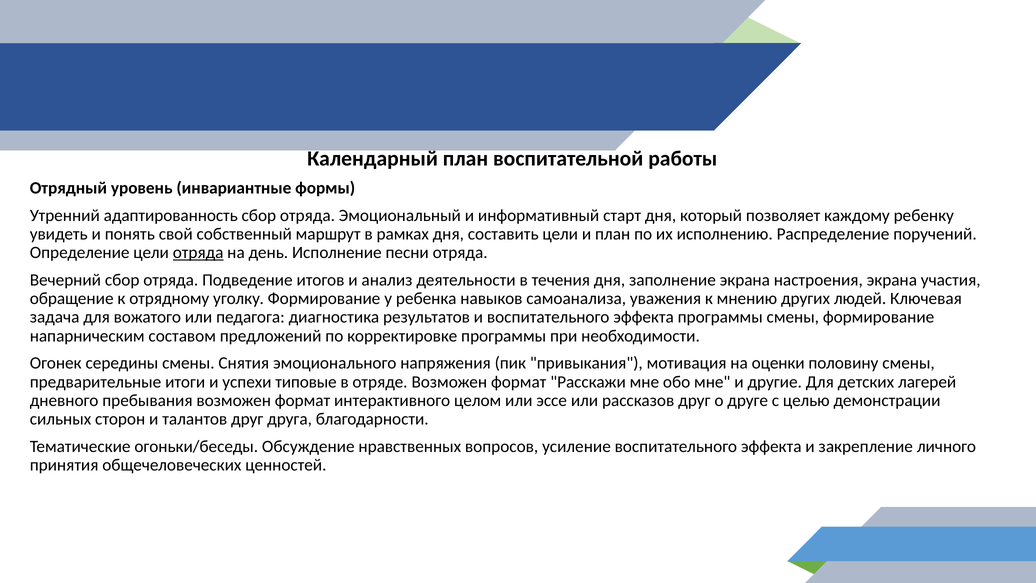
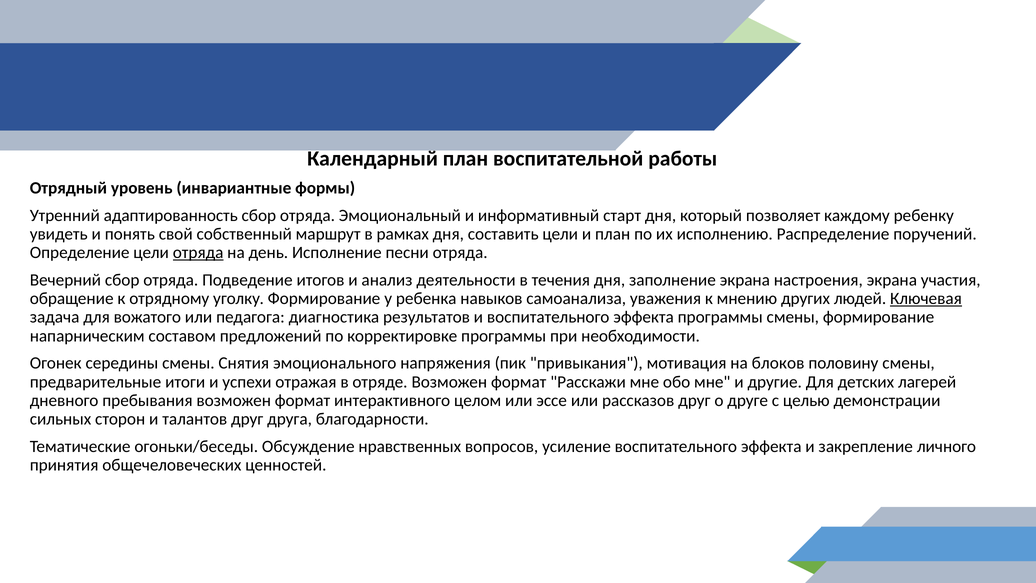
Ключевая underline: none -> present
оценки: оценки -> блоков
типовые: типовые -> отражая
